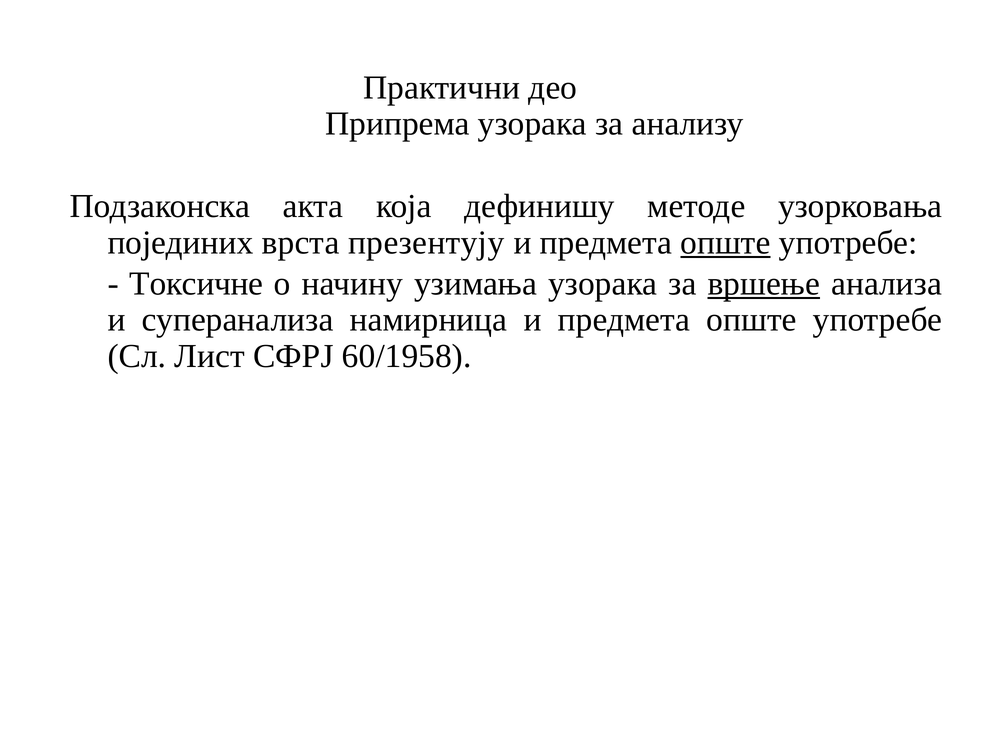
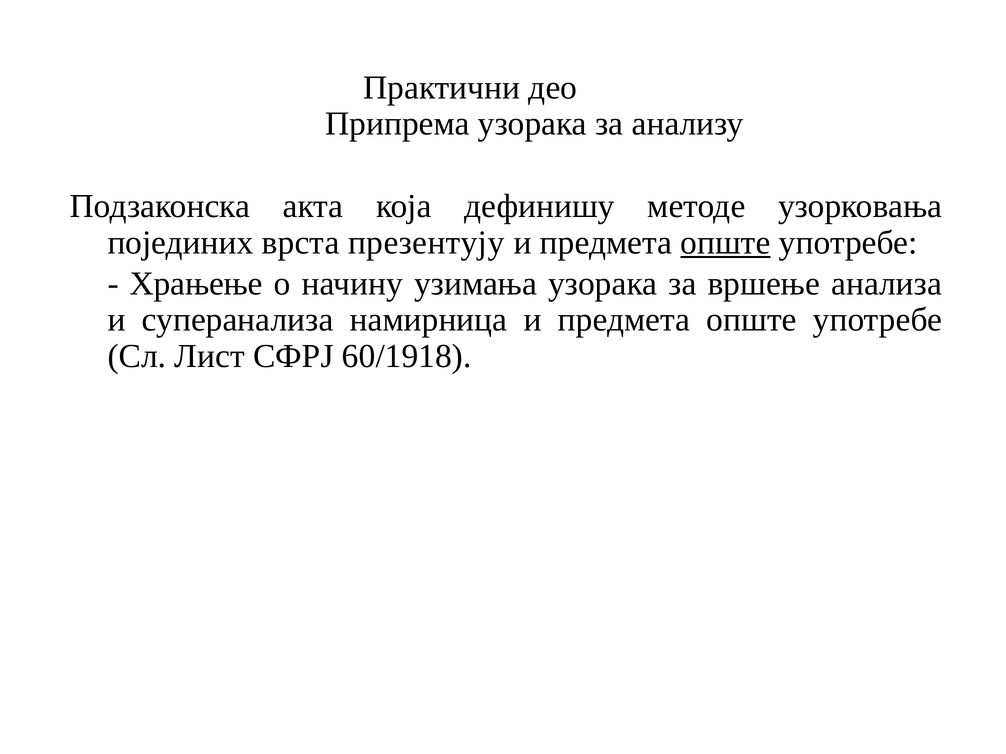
Токсичне: Токсичне -> Храњење
вршење underline: present -> none
60/1958: 60/1958 -> 60/1918
